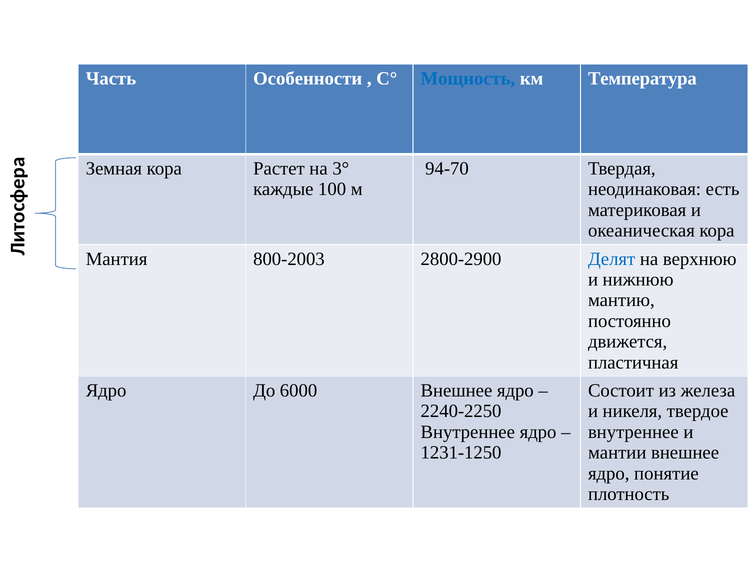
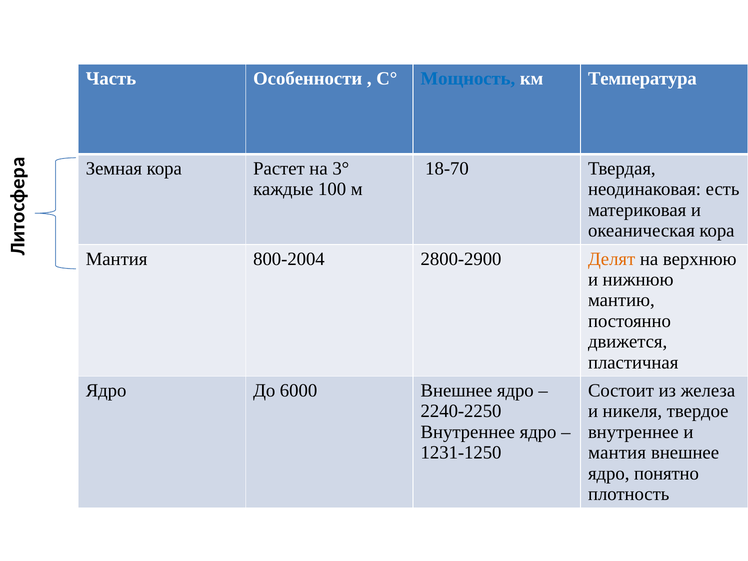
94-70: 94-70 -> 18-70
800-2003: 800-2003 -> 800-2004
Делят colour: blue -> orange
мантии at (617, 453): мантии -> мантия
понятие: понятие -> понятно
